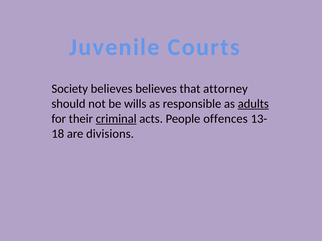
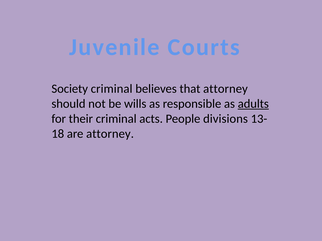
Society believes: believes -> criminal
criminal at (116, 119) underline: present -> none
offences: offences -> divisions
are divisions: divisions -> attorney
